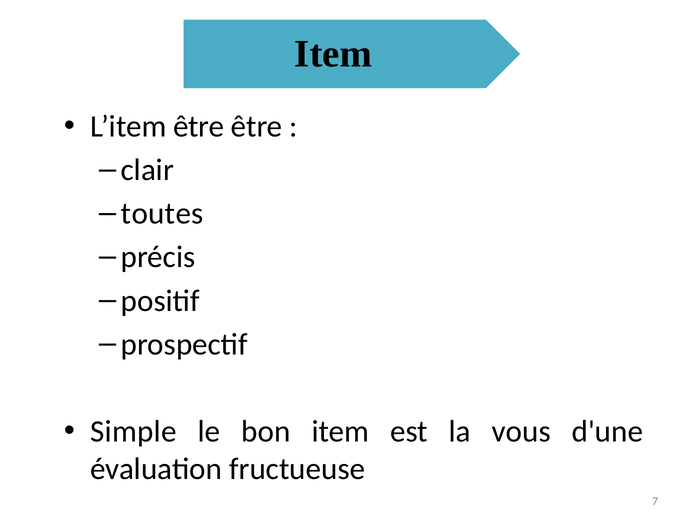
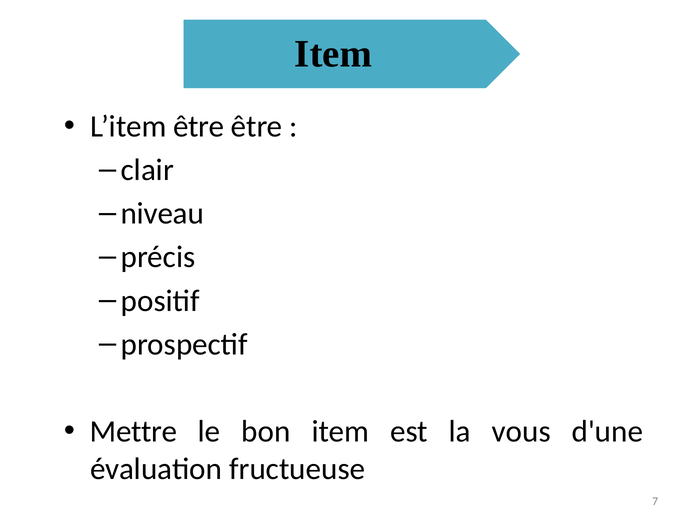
toutes: toutes -> niveau
Simple: Simple -> Mettre
